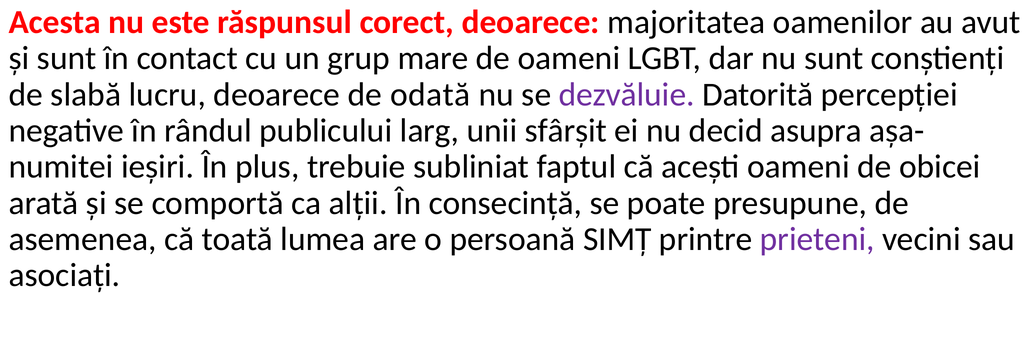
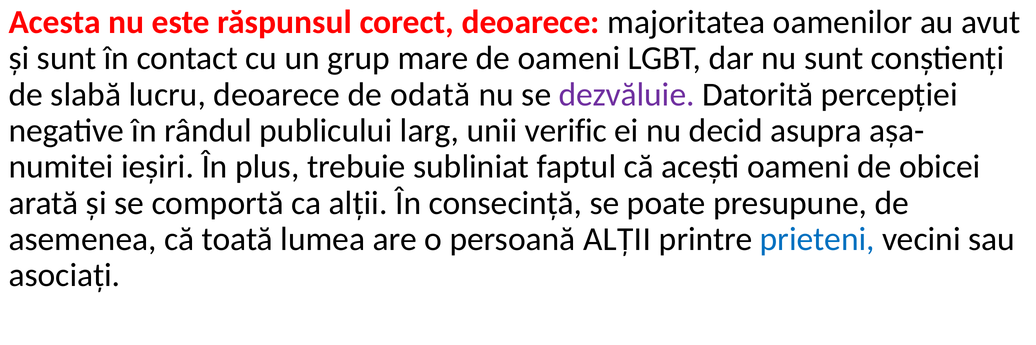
sfârșit: sfârșit -> verific
persoană SIMȚ: SIMȚ -> ALȚII
prieteni colour: purple -> blue
